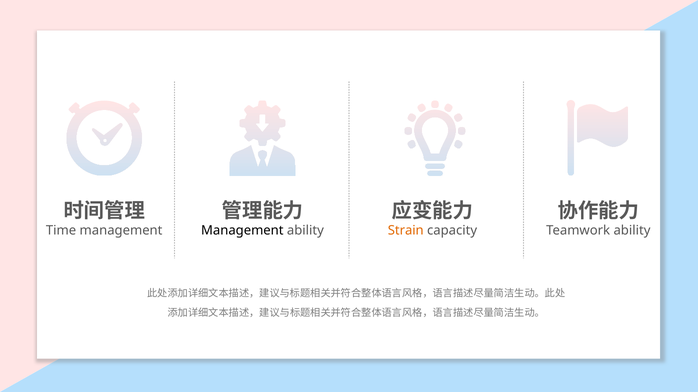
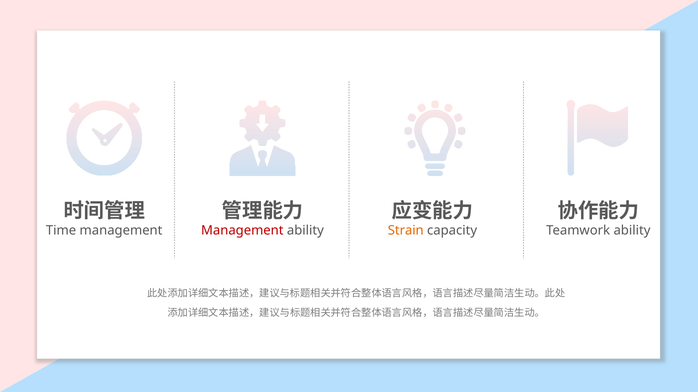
Management at (242, 231) colour: black -> red
